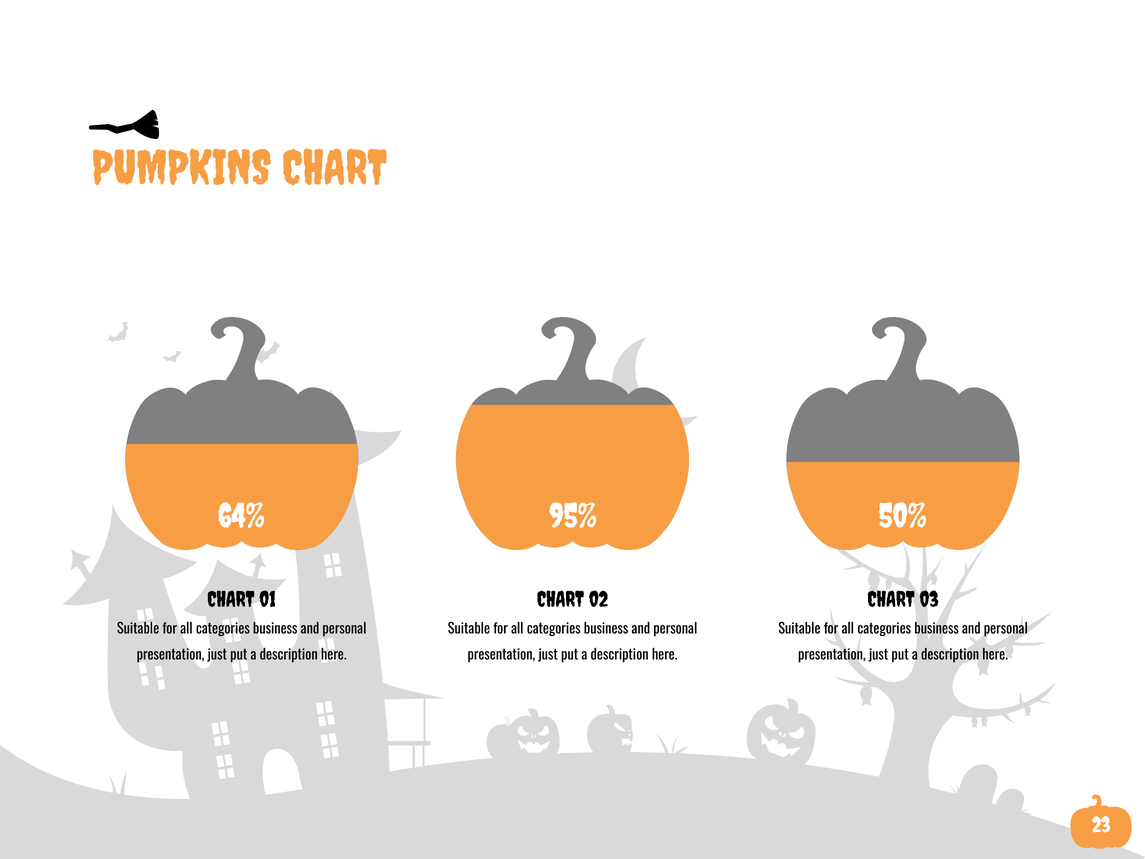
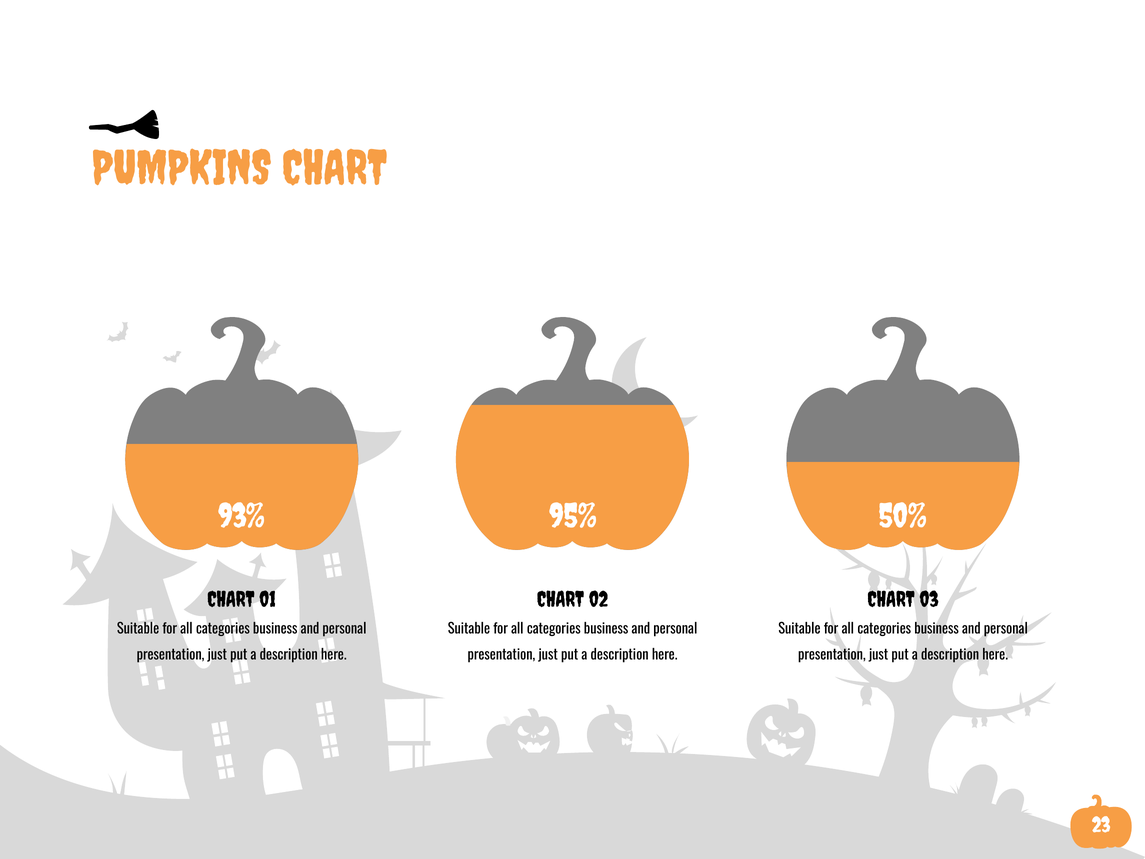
64%: 64% -> 93%
